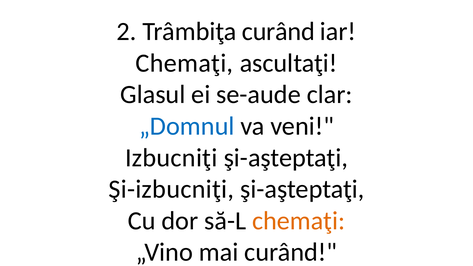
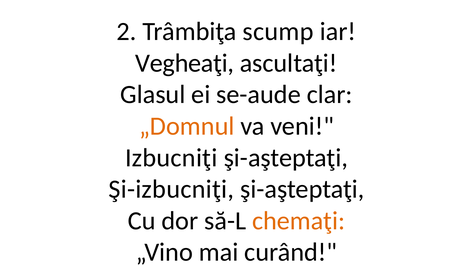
Trâmbiţa curând: curând -> scump
Chemaţi at (184, 63): Chemaţi -> Vegheaţi
„Domnul colour: blue -> orange
